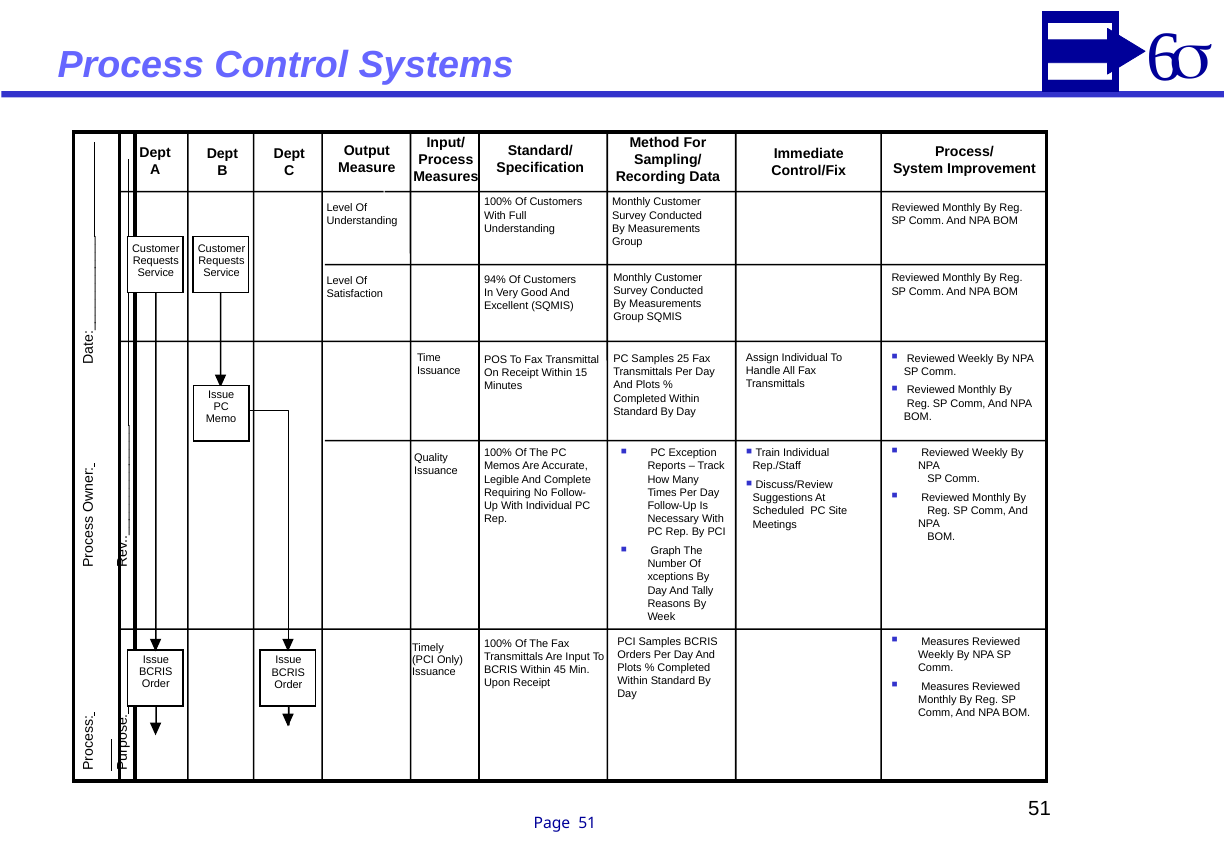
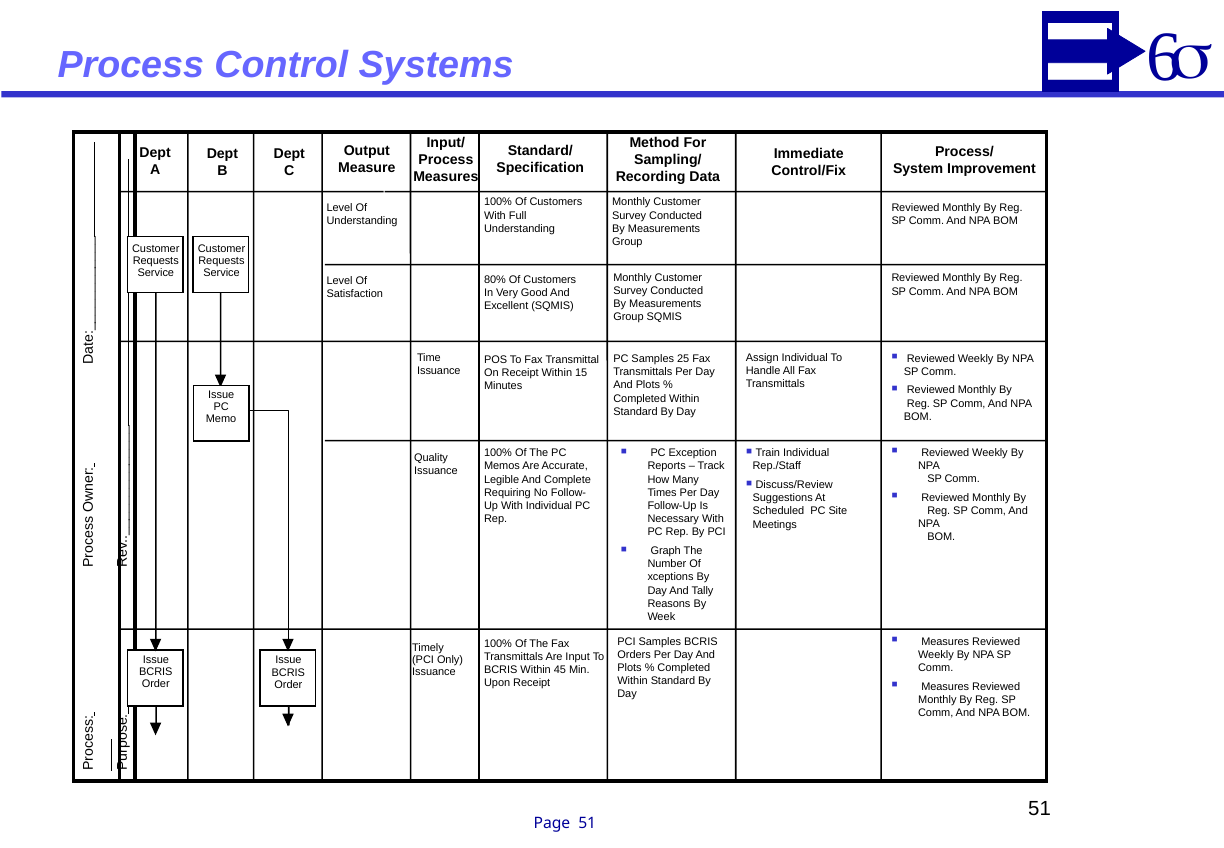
94%: 94% -> 80%
